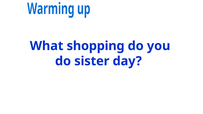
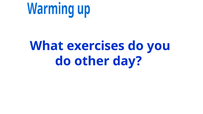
shopping: shopping -> exercises
sister: sister -> other
